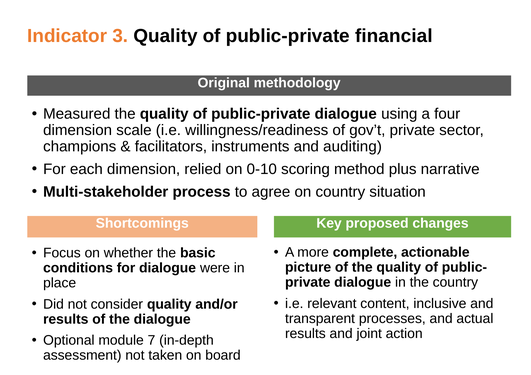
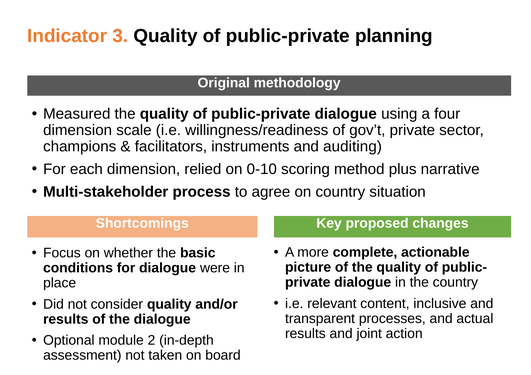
financial: financial -> planning
7: 7 -> 2
